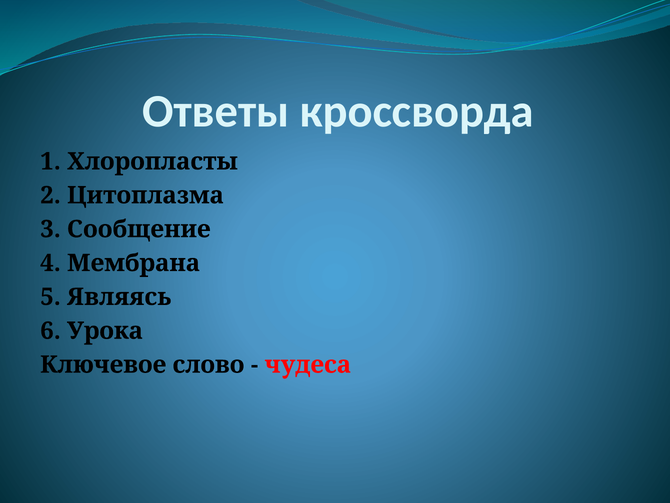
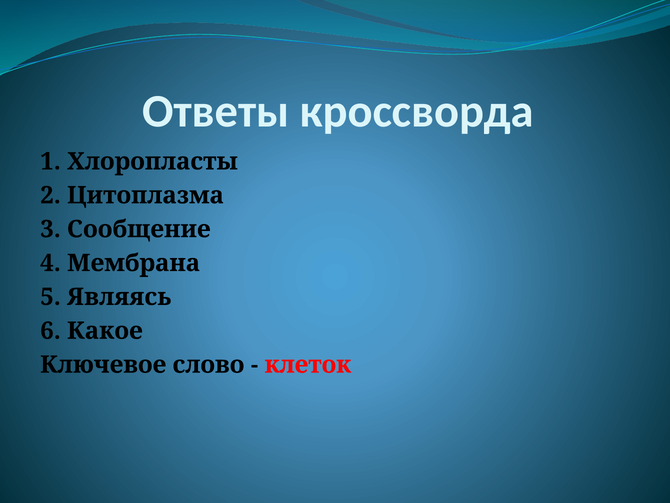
Урока: Урока -> Какое
чудеса: чудеса -> клеток
